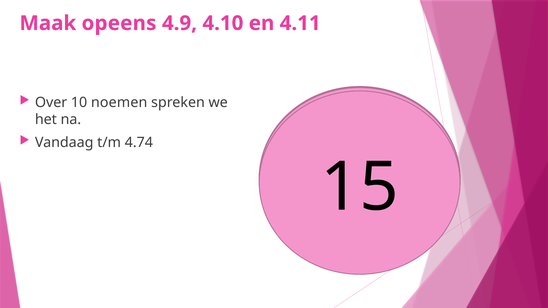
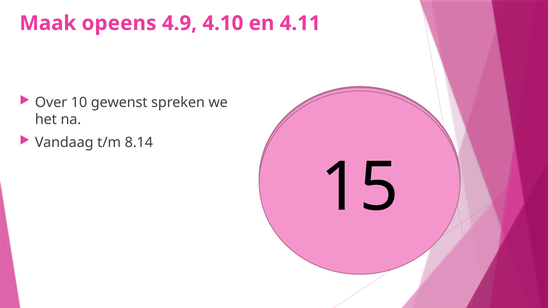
noemen: noemen -> gewenst
4.74: 4.74 -> 8.14
